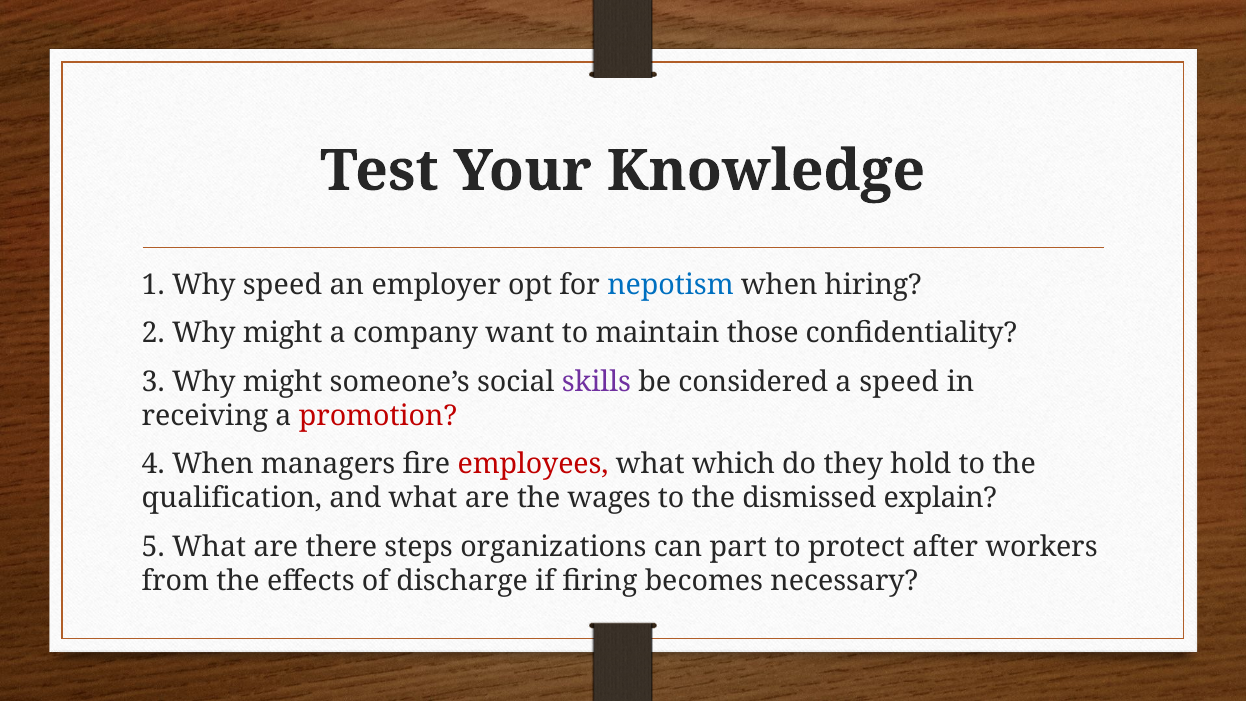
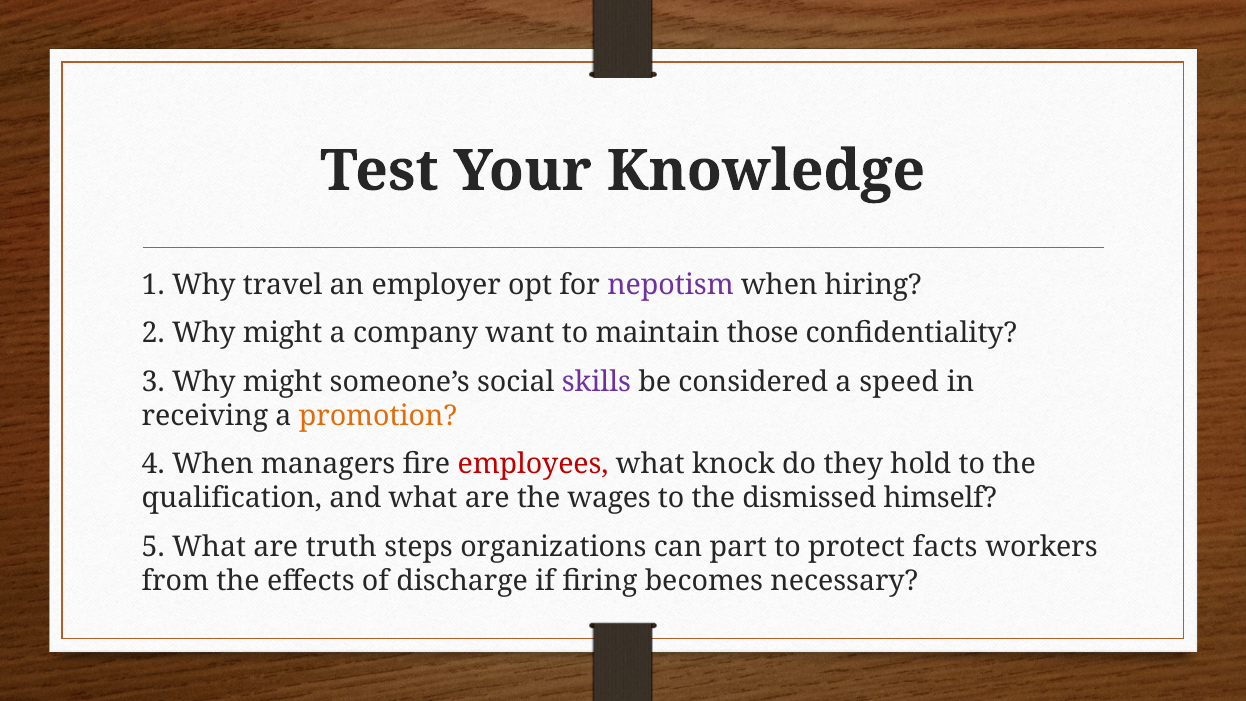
Why speed: speed -> travel
nepotism colour: blue -> purple
promotion colour: red -> orange
which: which -> knock
explain: explain -> himself
there: there -> truth
after: after -> facts
